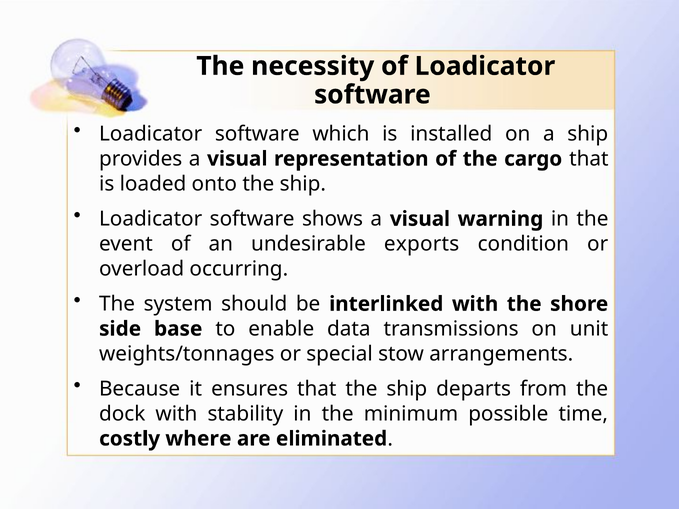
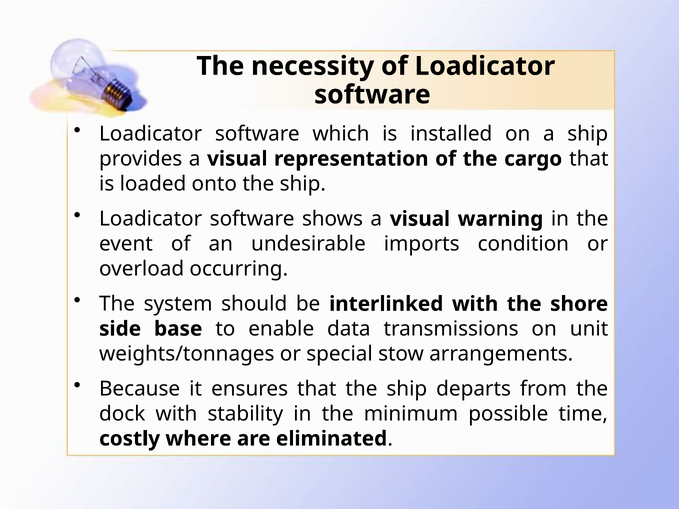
exports: exports -> imports
